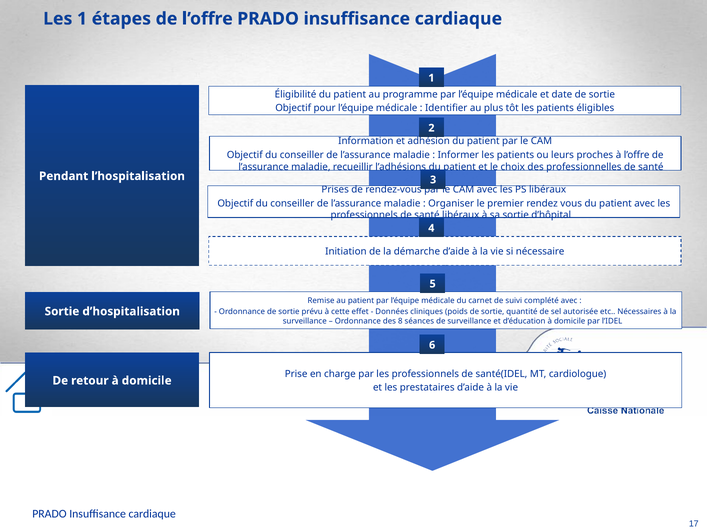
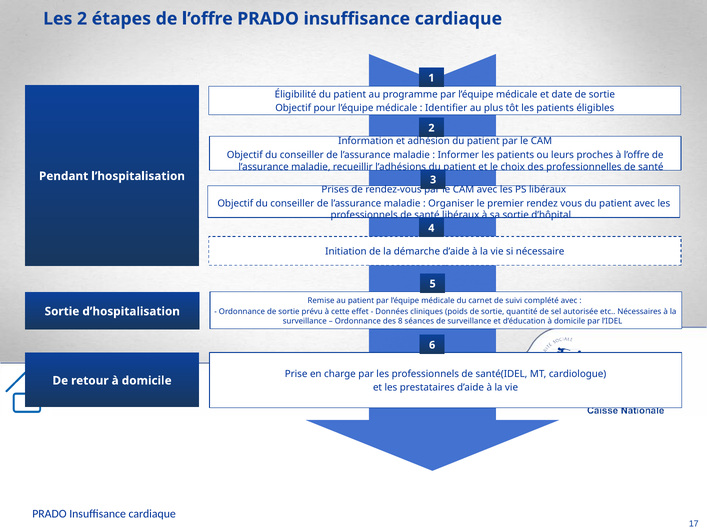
Les 1: 1 -> 2
